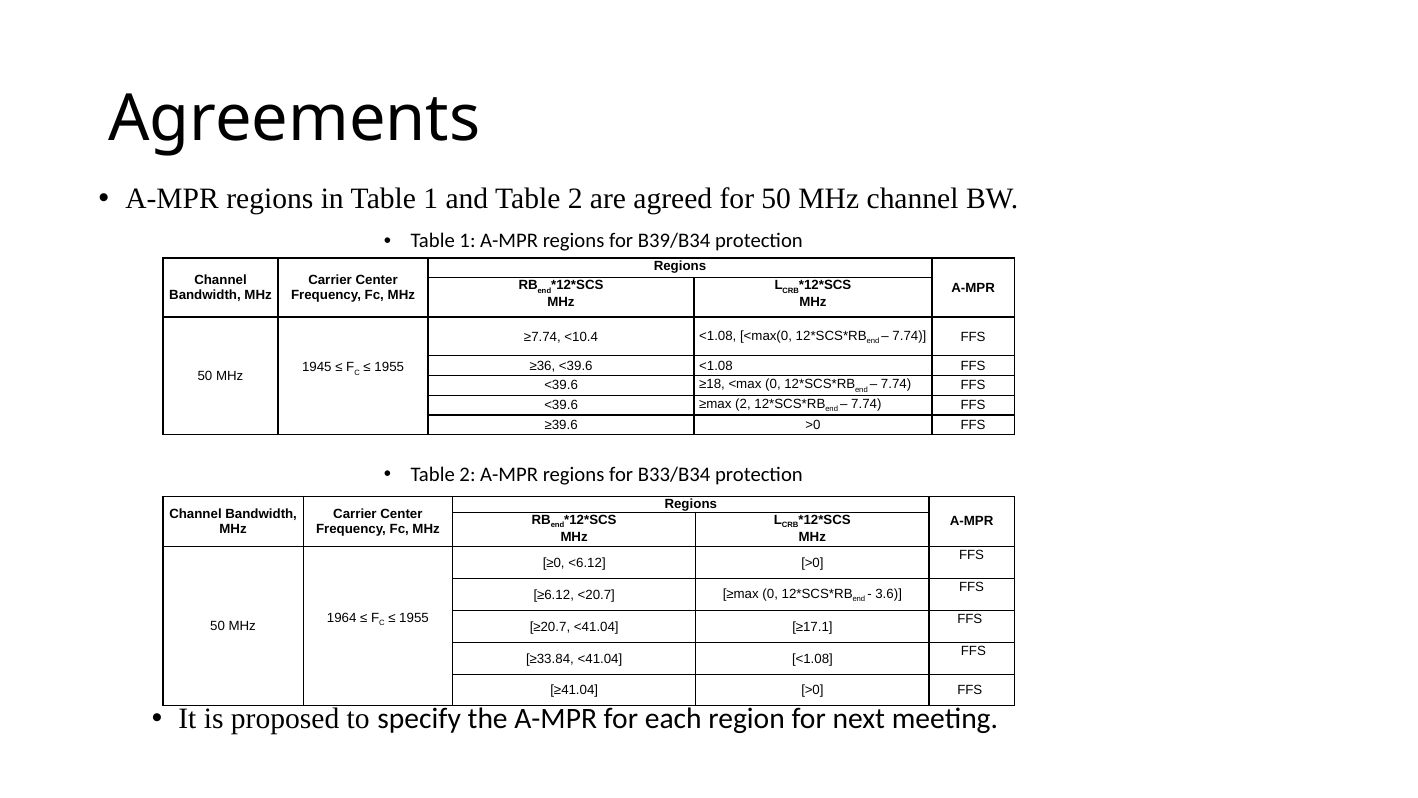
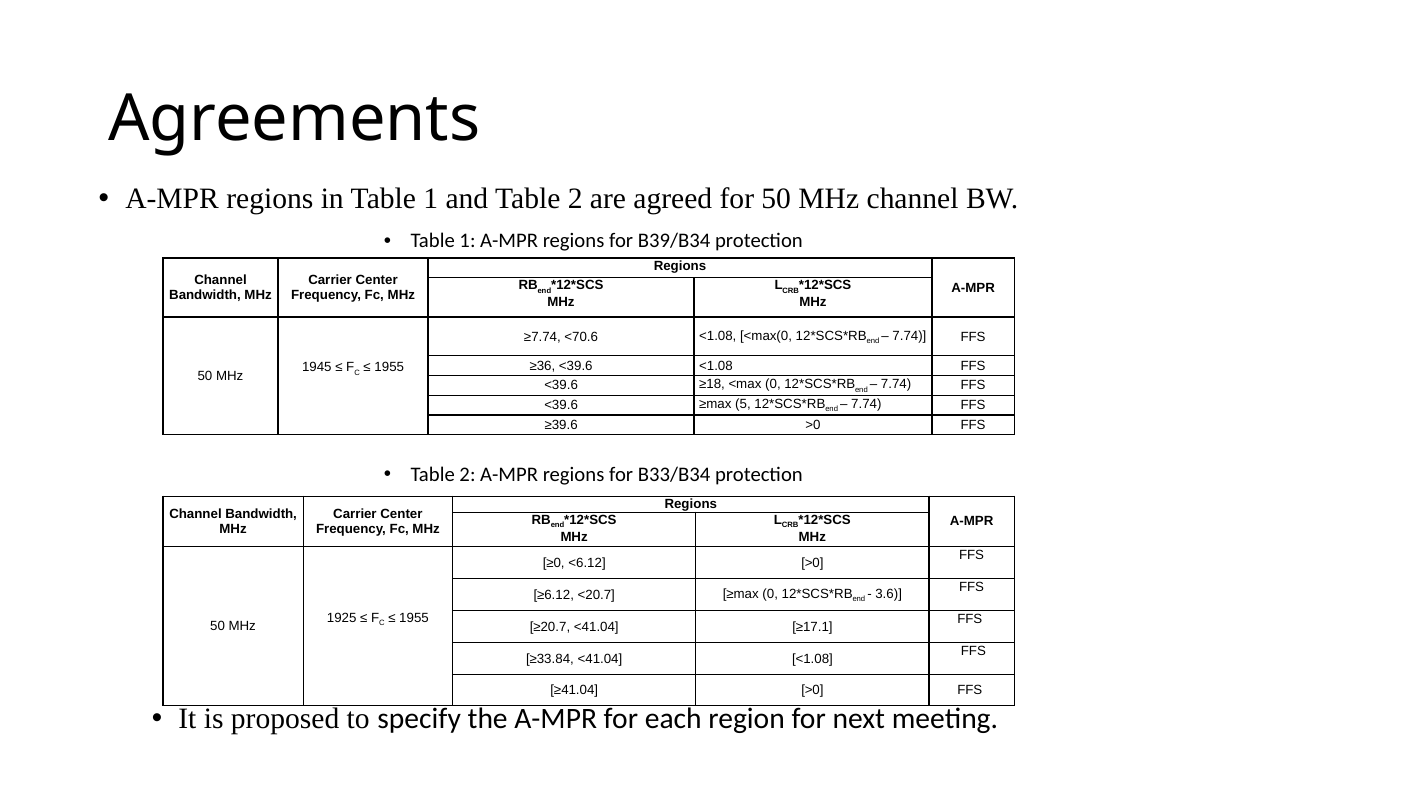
<10.4: <10.4 -> <70.6
≥max 2: 2 -> 5
1964: 1964 -> 1925
